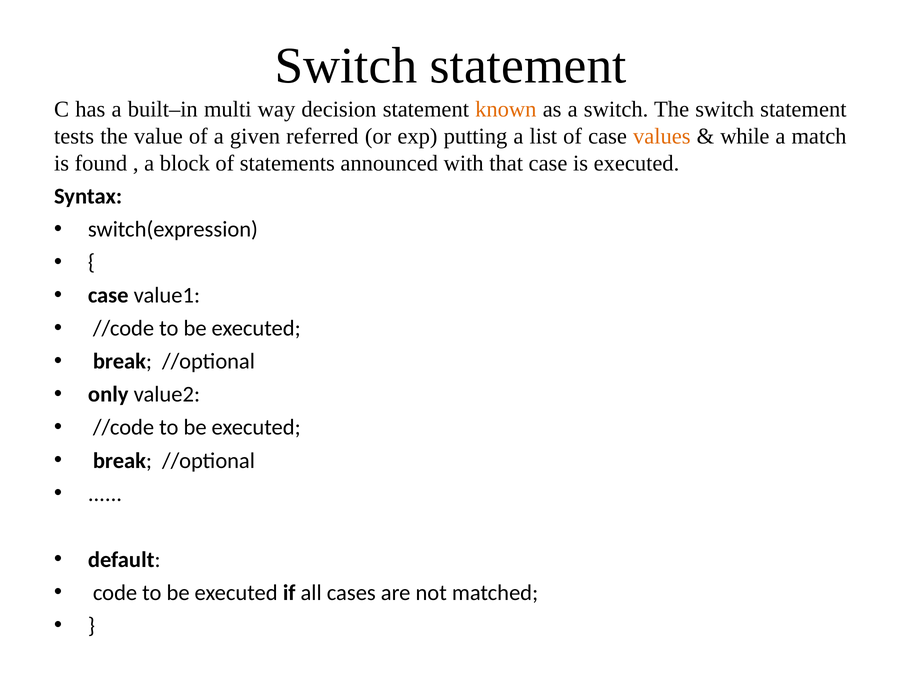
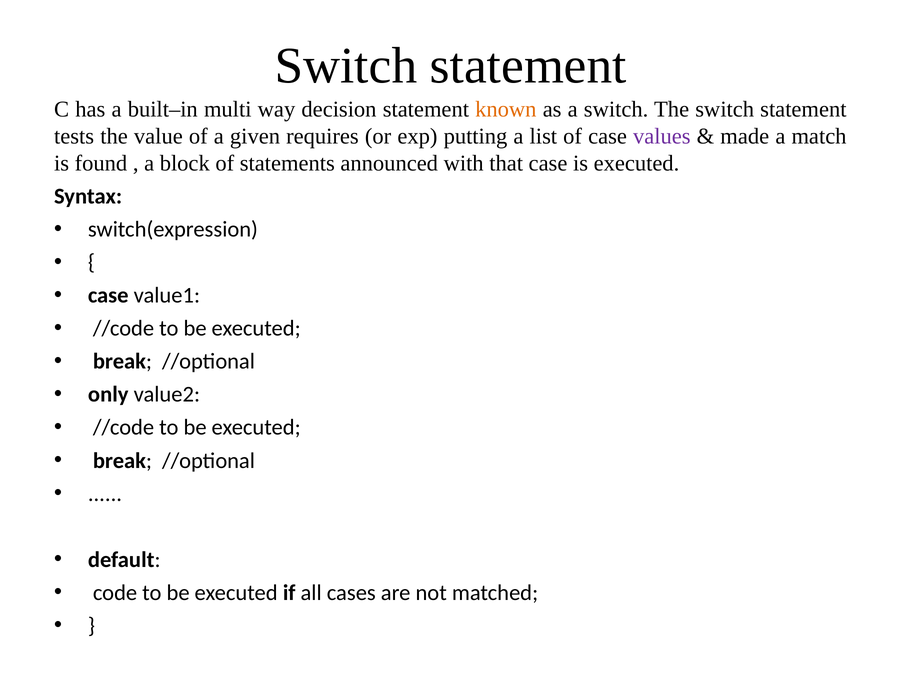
referred: referred -> requires
values colour: orange -> purple
while: while -> made
